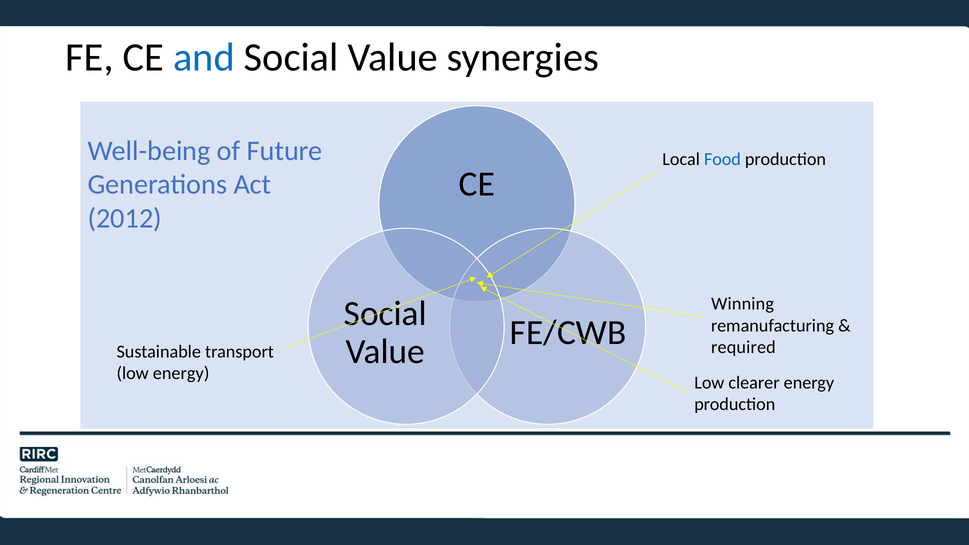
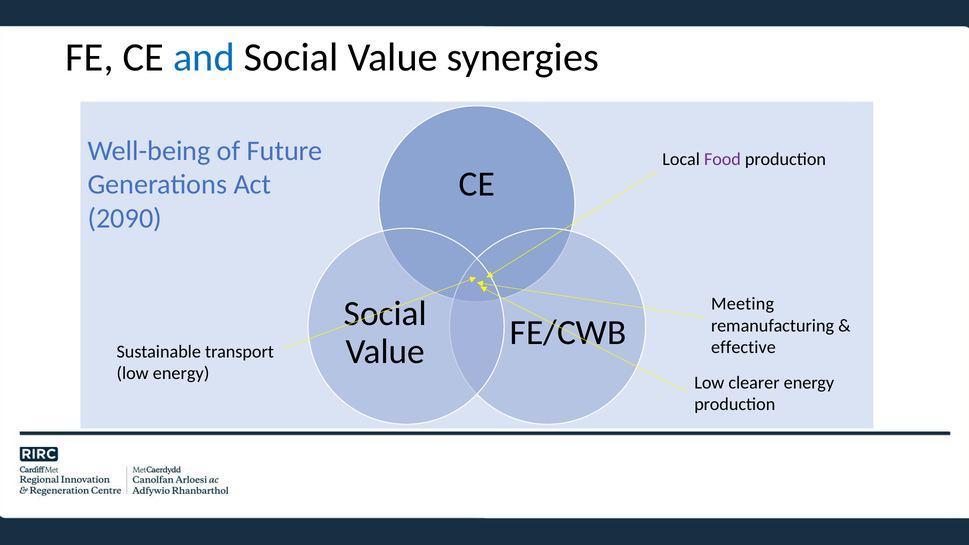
Food colour: blue -> purple
2012: 2012 -> 2090
Winning: Winning -> Meeting
required: required -> effective
